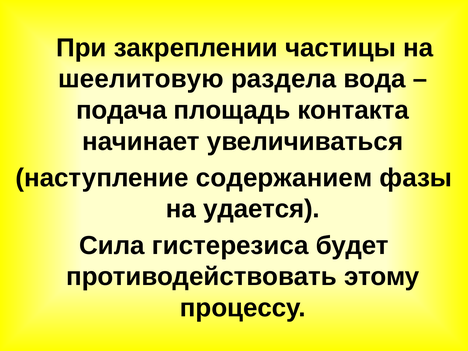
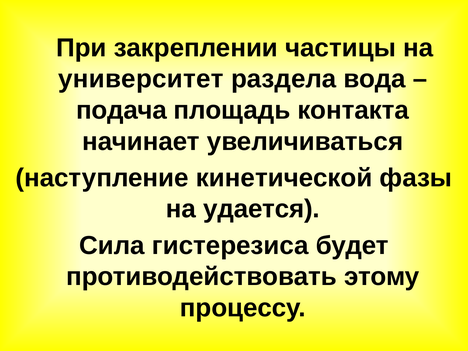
шеелитовую: шеелитовую -> университет
содержанием: содержанием -> кинетической
